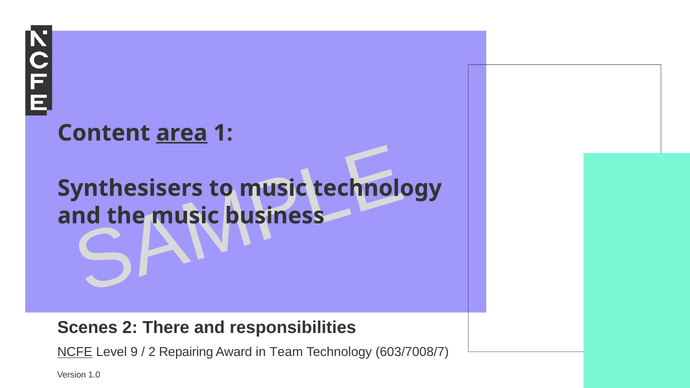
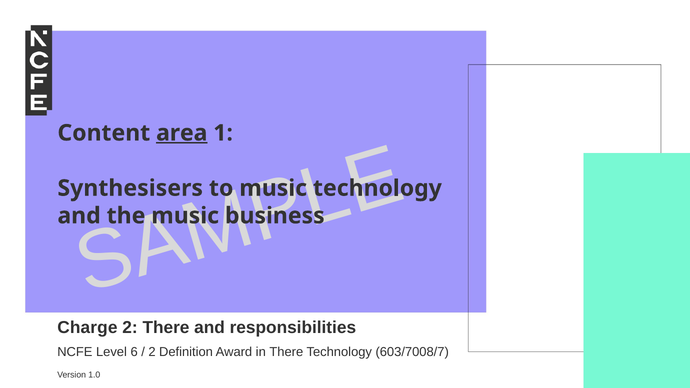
Scenes: Scenes -> Charge
NCFE underline: present -> none
9: 9 -> 6
Repairing: Repairing -> Definition
in Team: Team -> There
